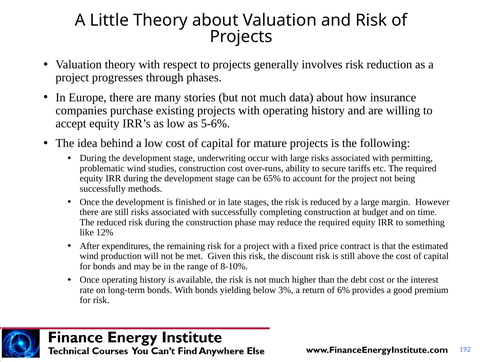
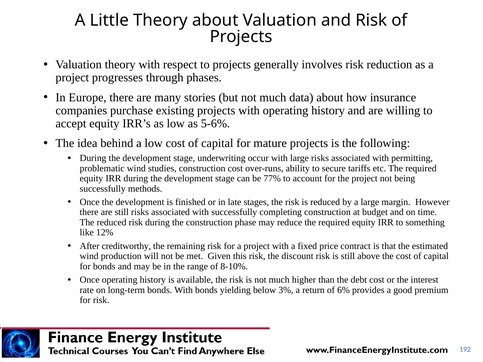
65%: 65% -> 77%
expenditures: expenditures -> creditworthy
